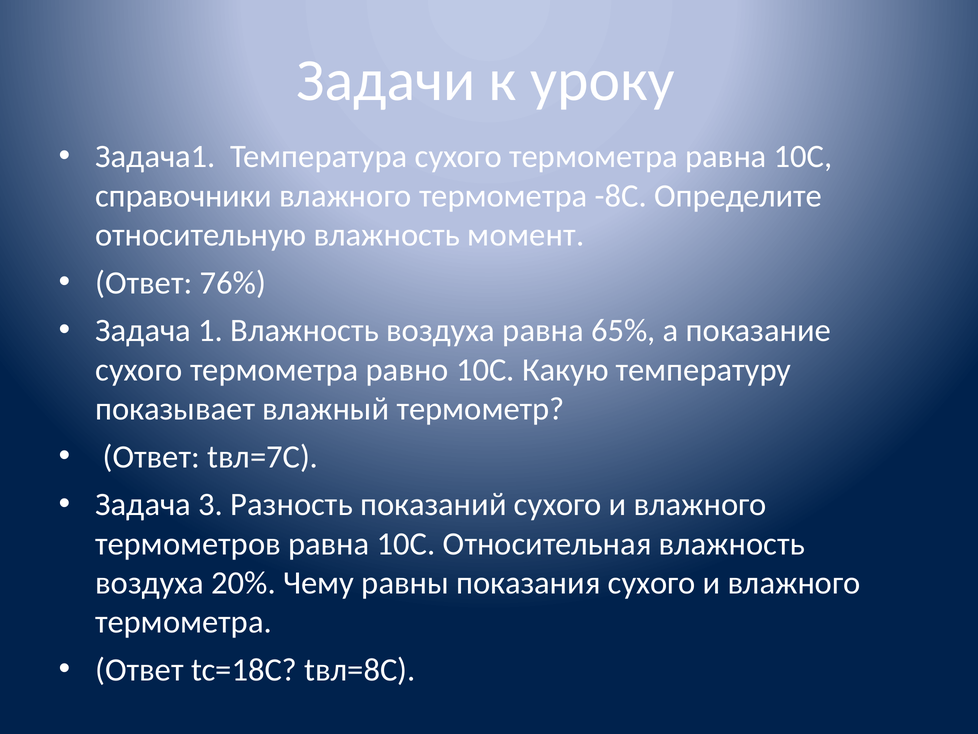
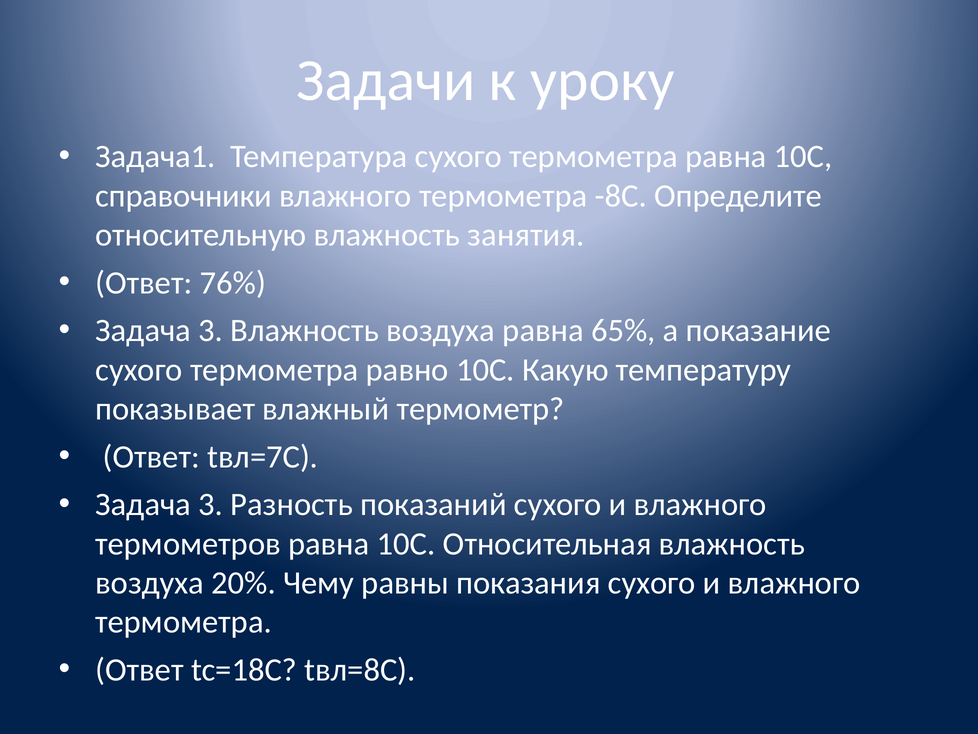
момент: момент -> занятия
1 at (211, 330): 1 -> 3
